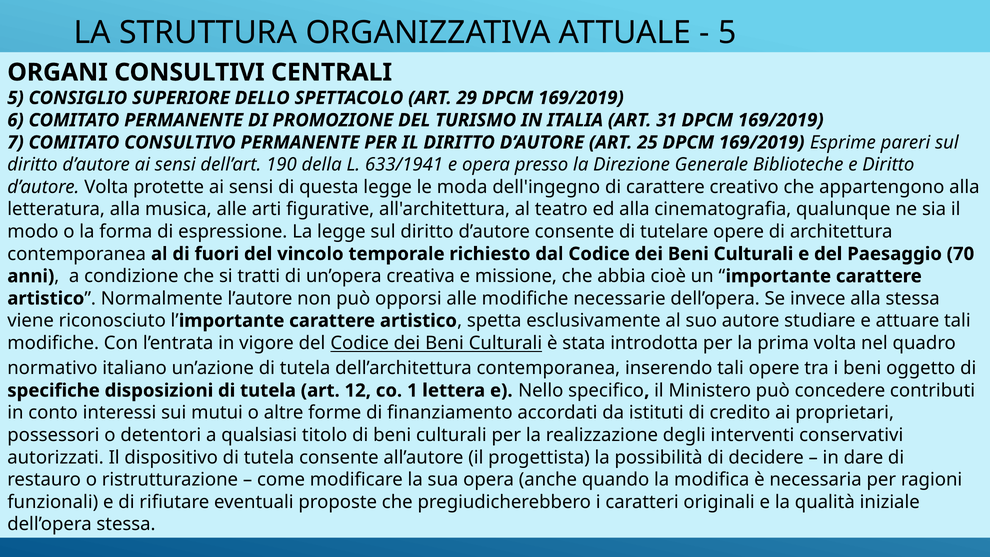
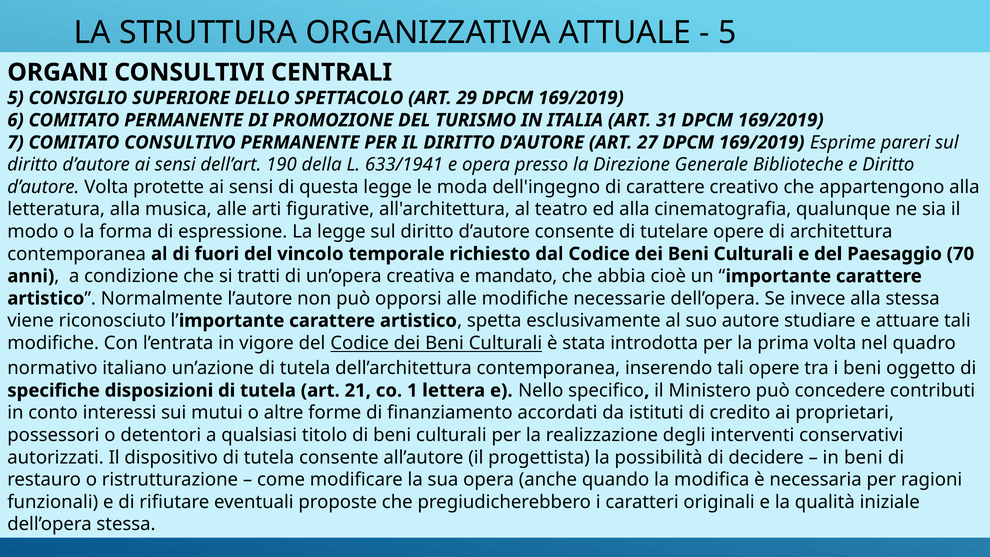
25: 25 -> 27
missione: missione -> mandato
12: 12 -> 21
in dare: dare -> beni
